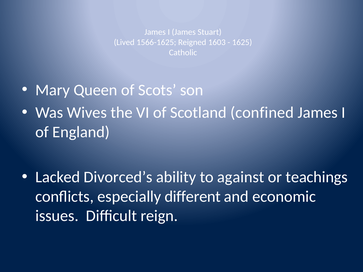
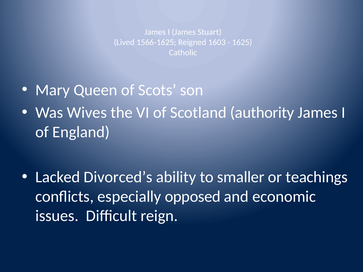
confined: confined -> authority
against: against -> smaller
different: different -> opposed
